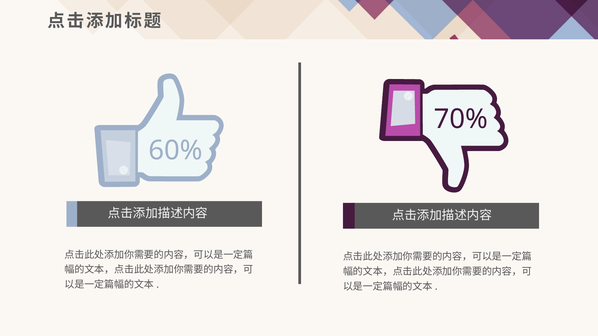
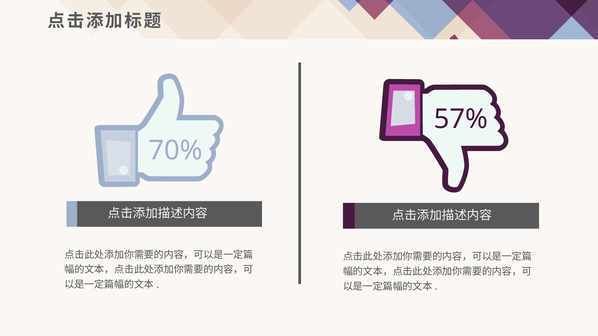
70%: 70% -> 57%
60%: 60% -> 70%
